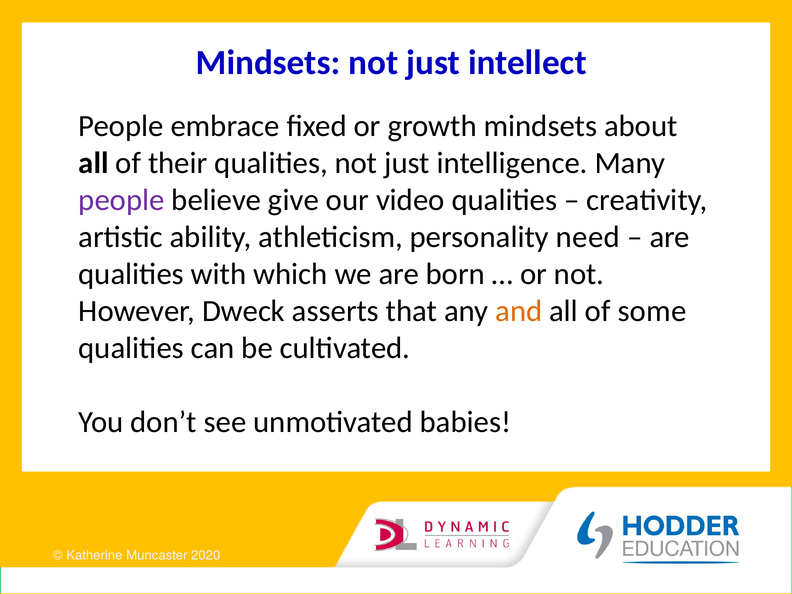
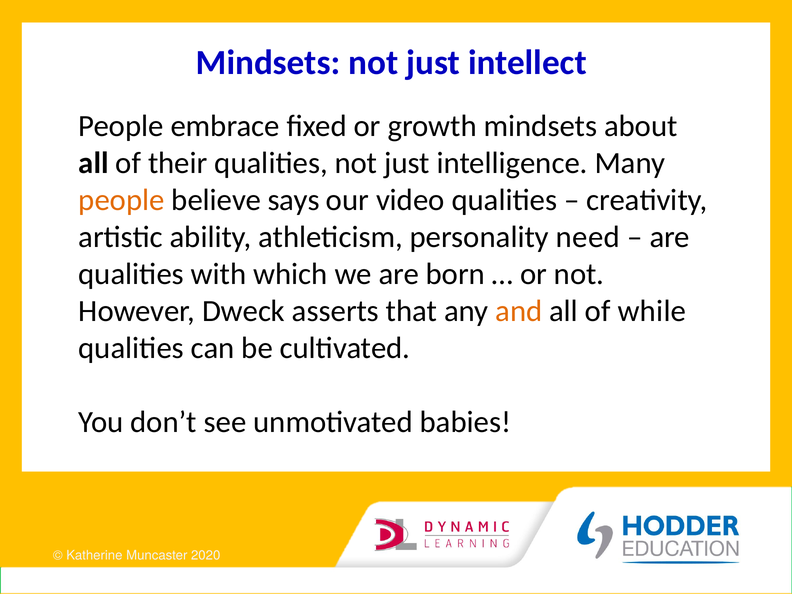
people at (121, 200) colour: purple -> orange
give: give -> says
some: some -> while
